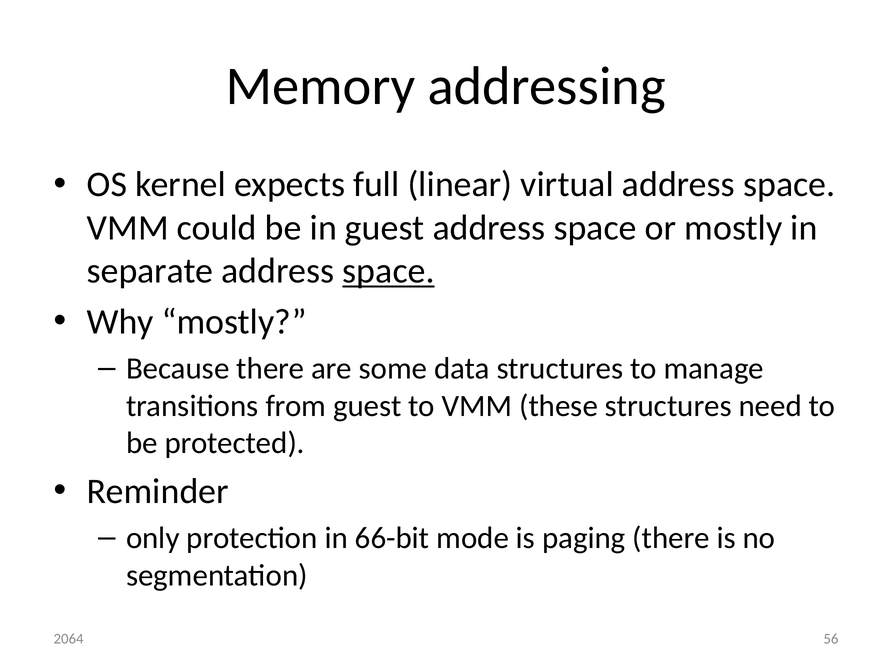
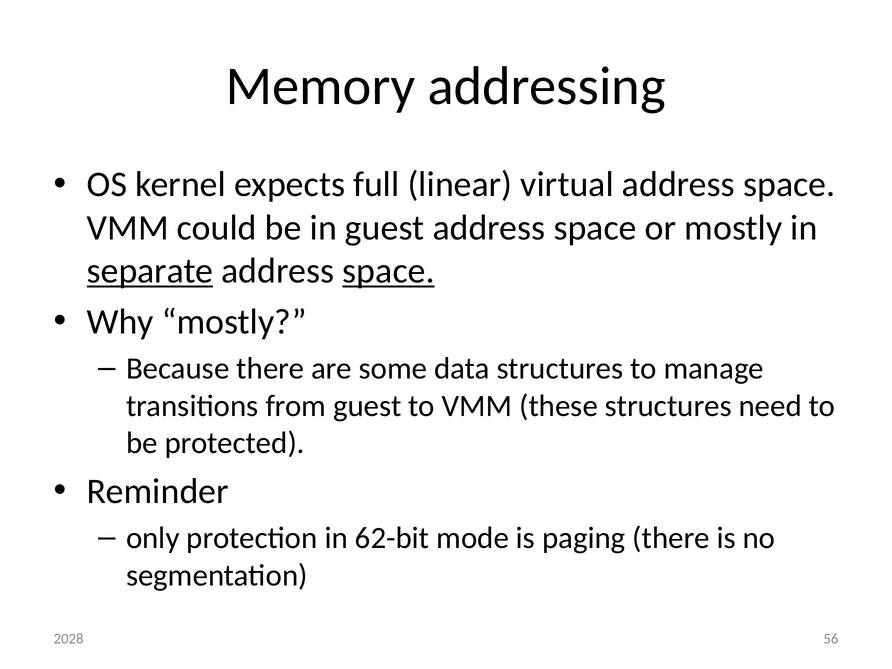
separate underline: none -> present
66-bit: 66-bit -> 62-bit
2064: 2064 -> 2028
